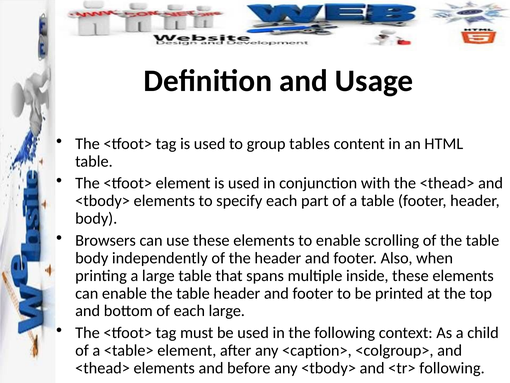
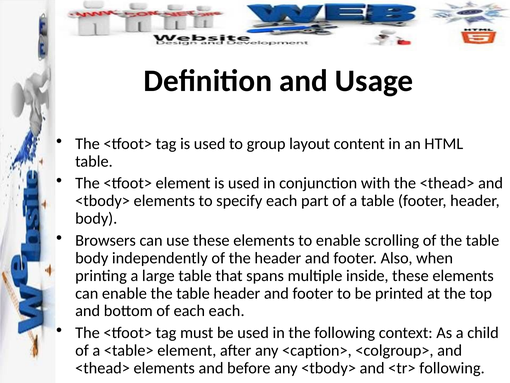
tables: tables -> layout
each large: large -> each
